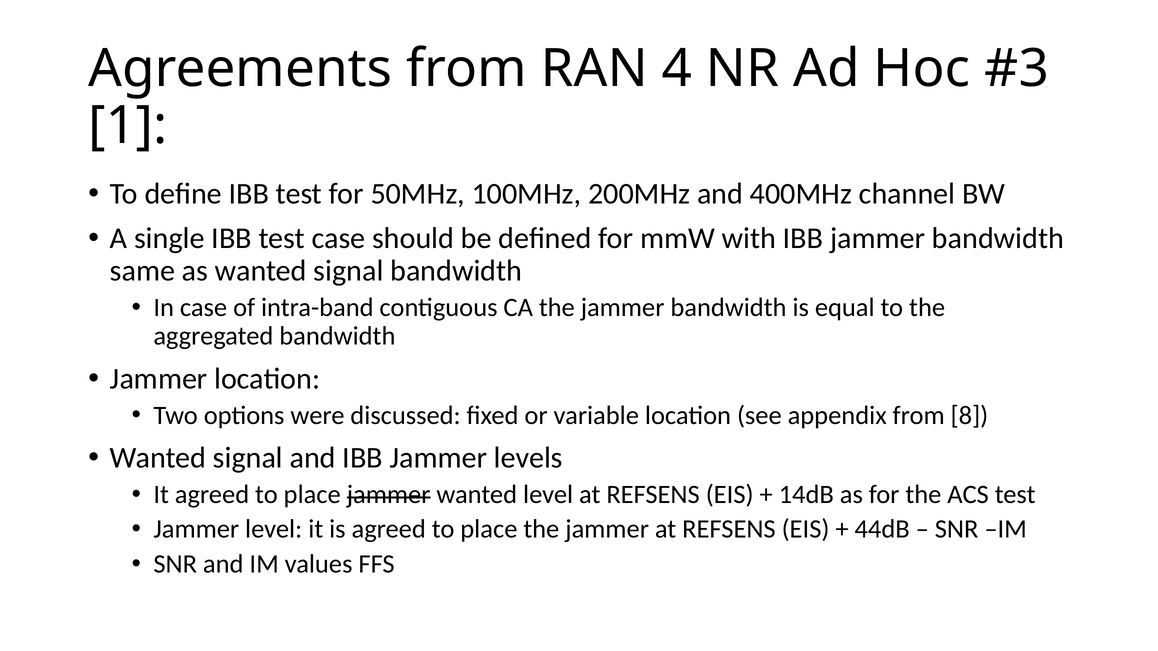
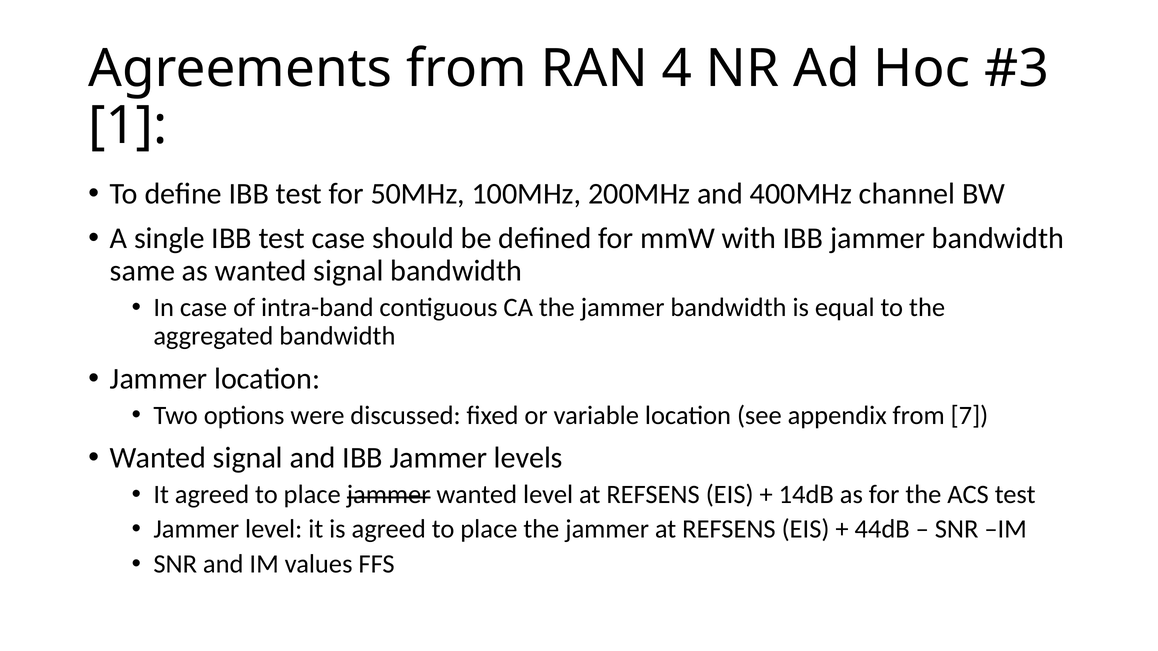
8: 8 -> 7
